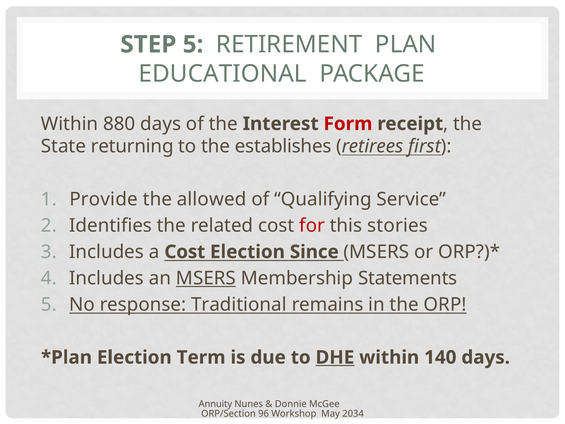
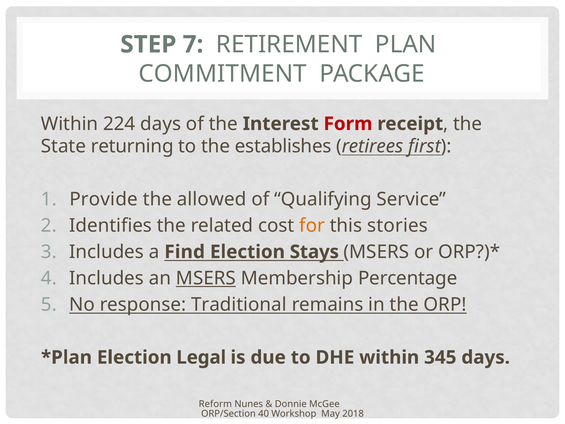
STEP 5: 5 -> 7
EDUCATIONAL: EDUCATIONAL -> COMMITMENT
880: 880 -> 224
for colour: red -> orange
a Cost: Cost -> Find
Since: Since -> Stays
Statements: Statements -> Percentage
Term: Term -> Legal
DHE underline: present -> none
140: 140 -> 345
Annuity: Annuity -> Reform
96: 96 -> 40
2034: 2034 -> 2018
